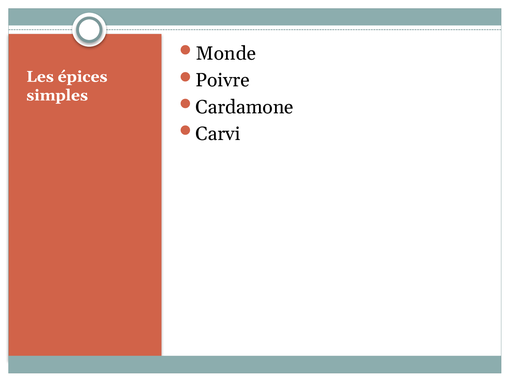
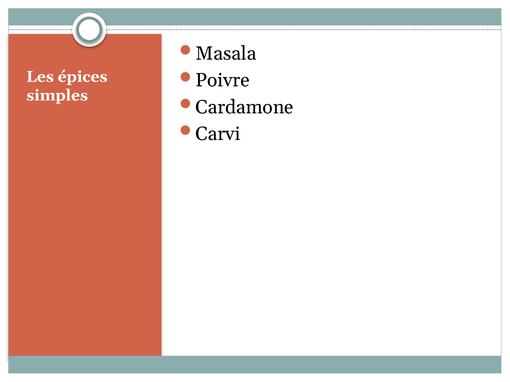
Monde: Monde -> Masala
